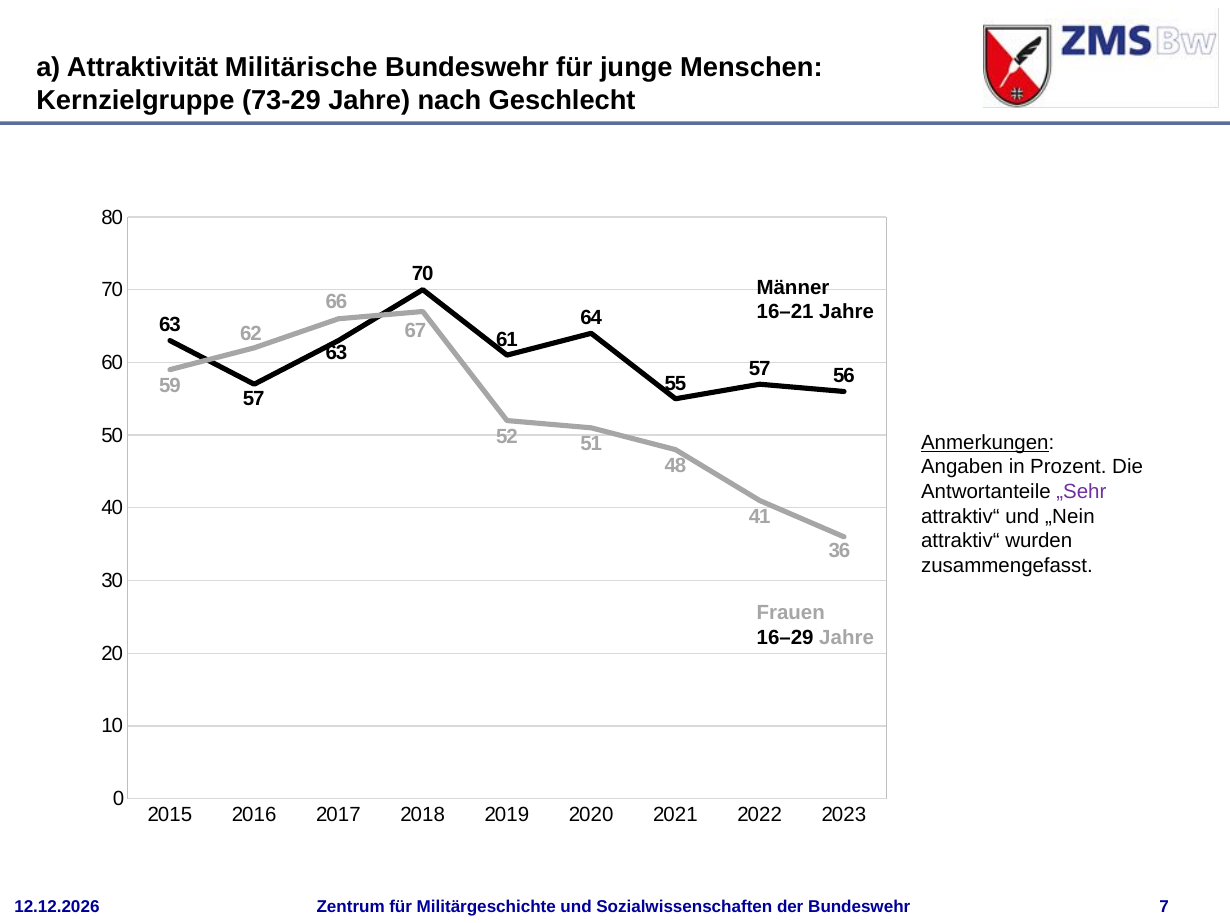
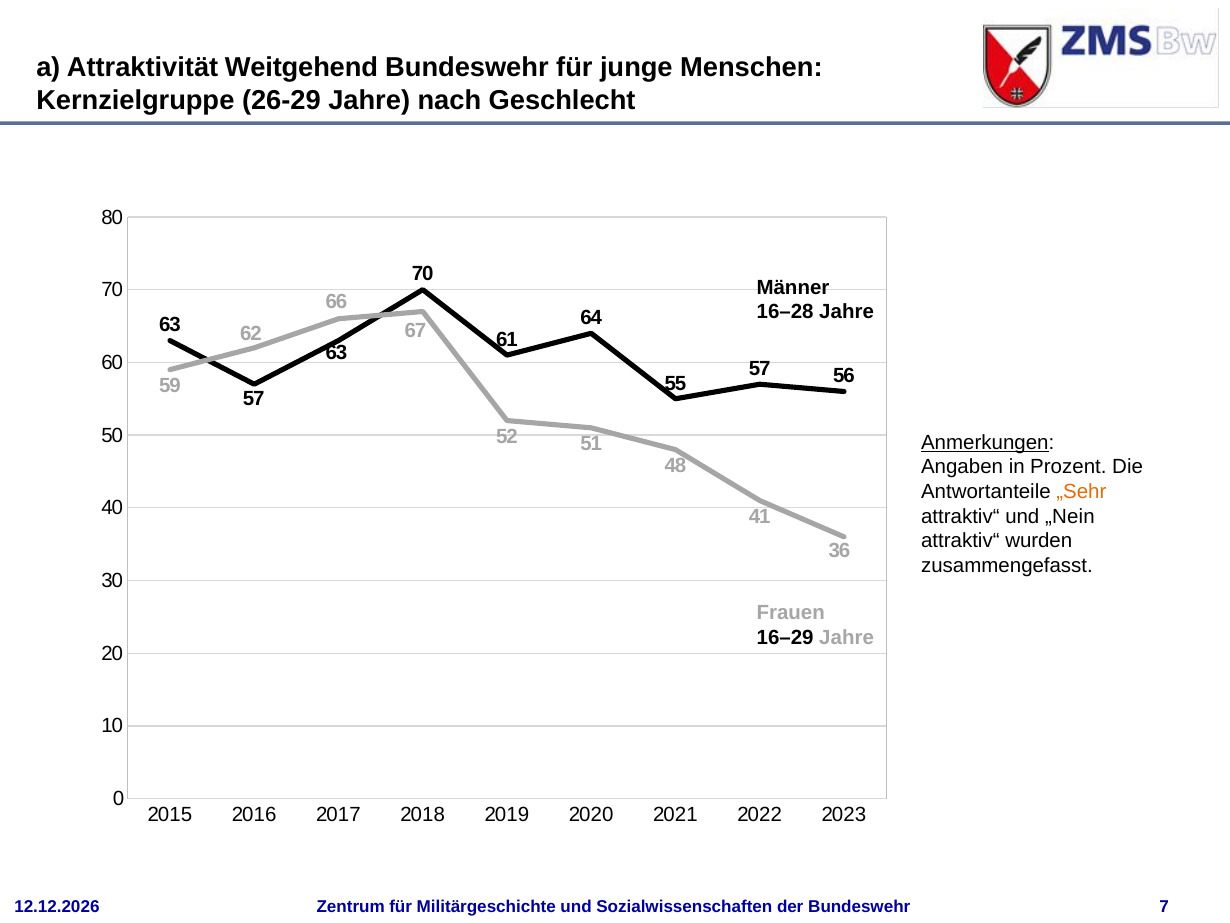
Militärische: Militärische -> Weitgehend
73-29: 73-29 -> 26-29
16–21: 16–21 -> 16–28
„Sehr colour: purple -> orange
